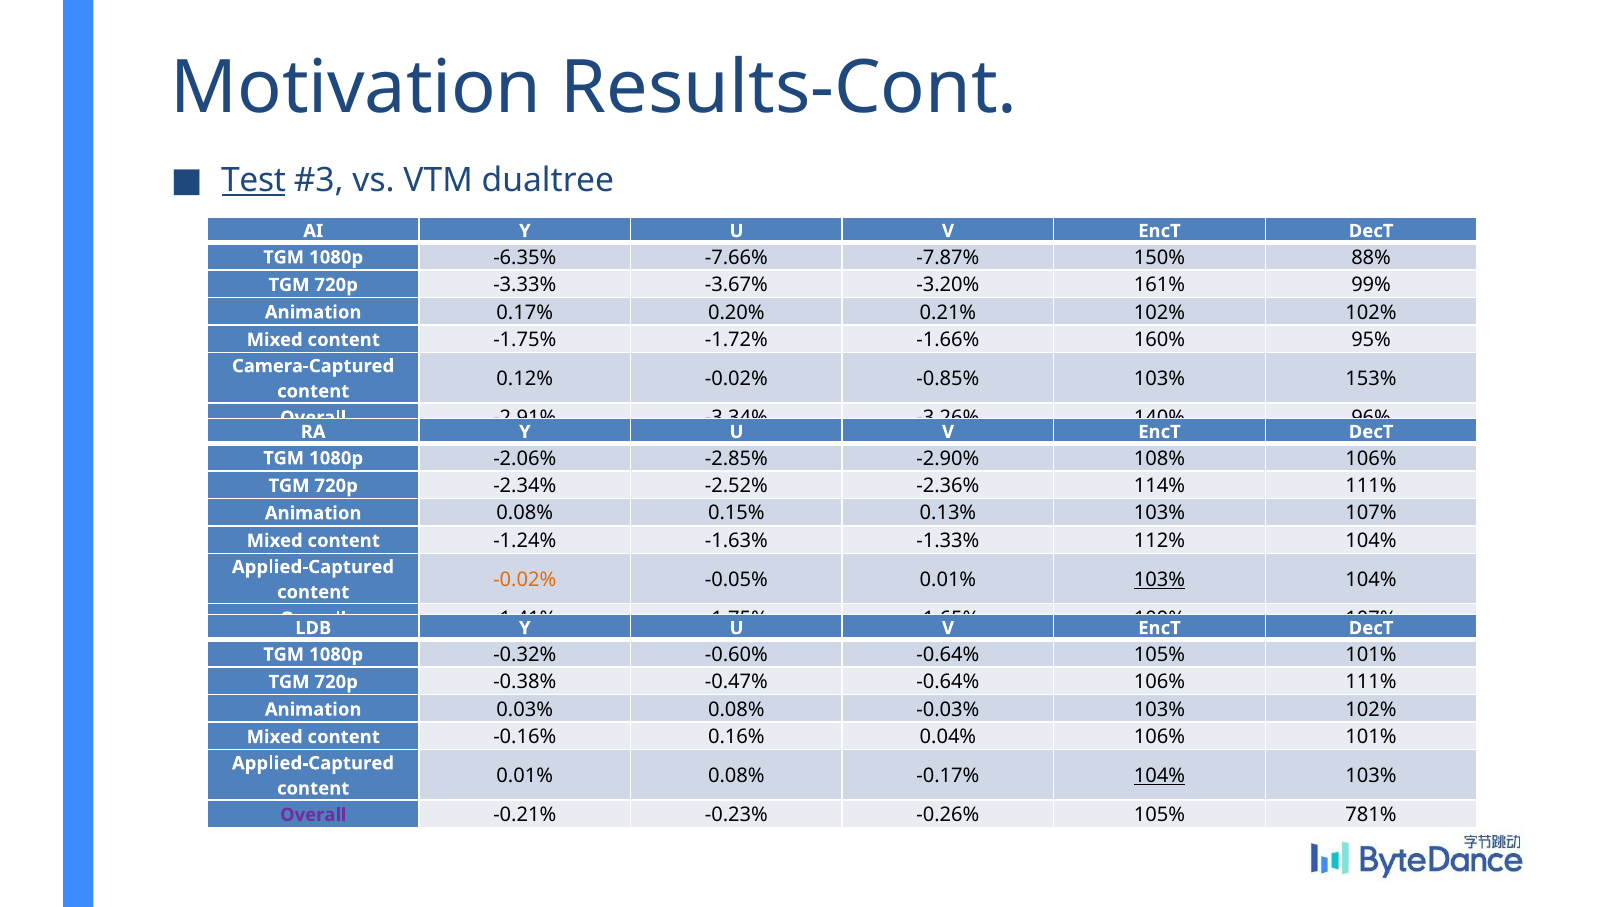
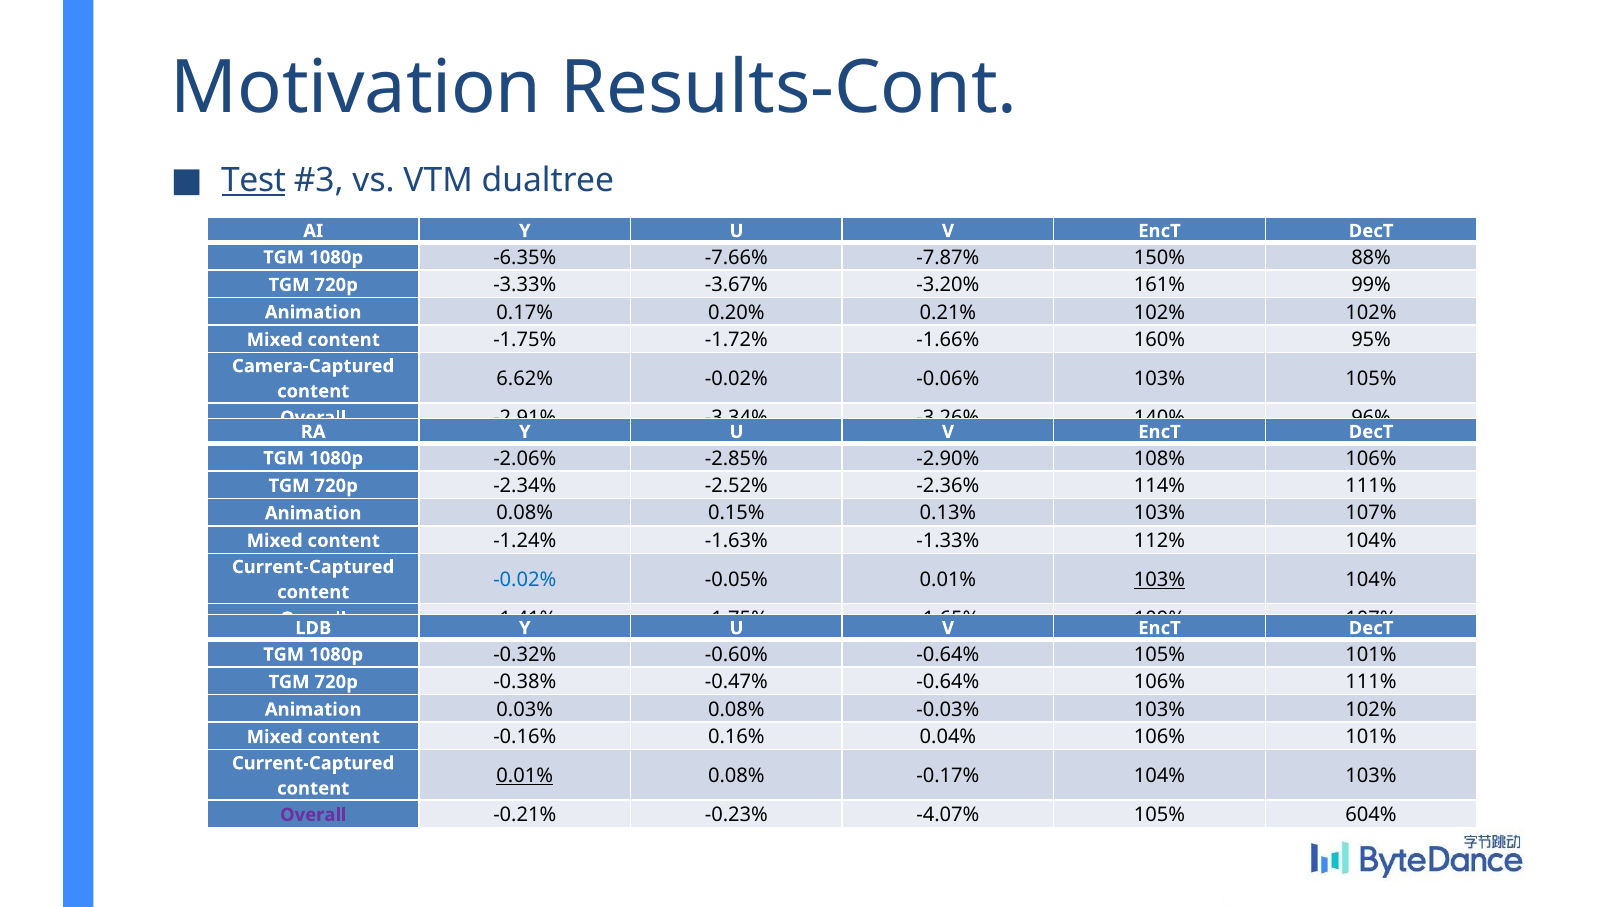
0.12%: 0.12% -> 6.62%
-0.85%: -0.85% -> -0.06%
103% 153%: 153% -> 105%
Applied-Captured at (313, 567): Applied-Captured -> Current-Captured
-0.02% at (525, 580) colour: orange -> blue
Applied-Captured at (313, 763): Applied-Captured -> Current-Captured
0.01% at (525, 776) underline: none -> present
104% at (1160, 776) underline: present -> none
-0.26%: -0.26% -> -4.07%
781%: 781% -> 604%
